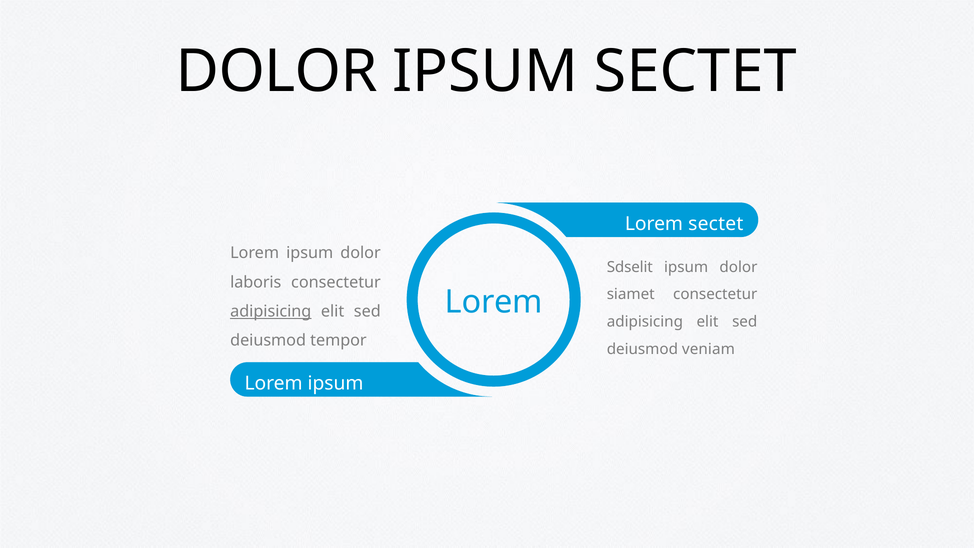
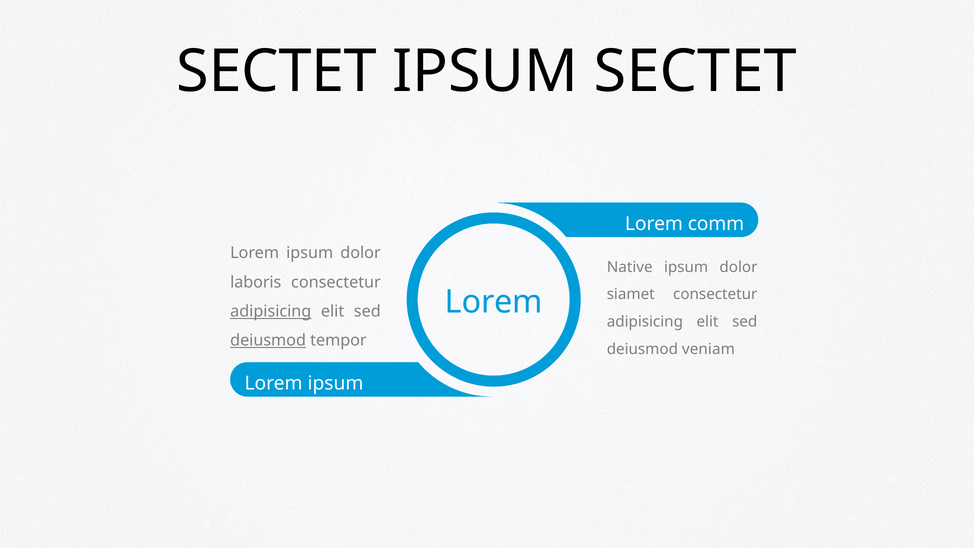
DOLOR at (277, 72): DOLOR -> SECTET
Lorem sectet: sectet -> comm
Sdselit: Sdselit -> Native
deiusmod at (268, 340) underline: none -> present
